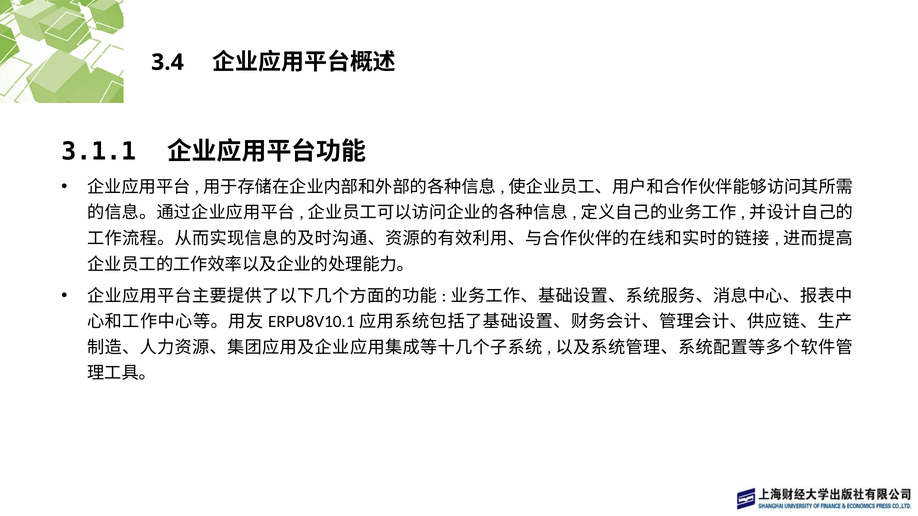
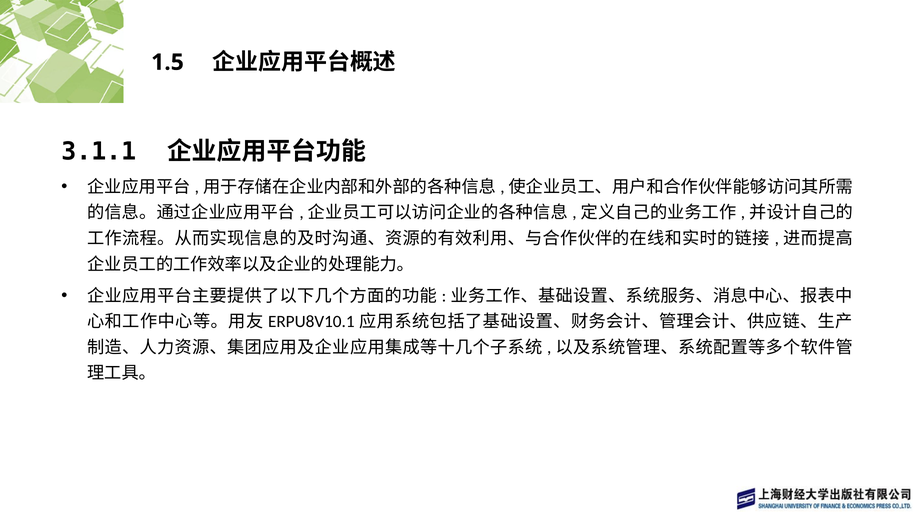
3.4: 3.4 -> 1.5
